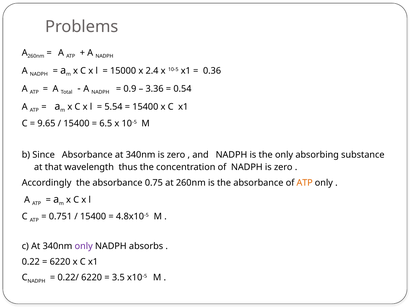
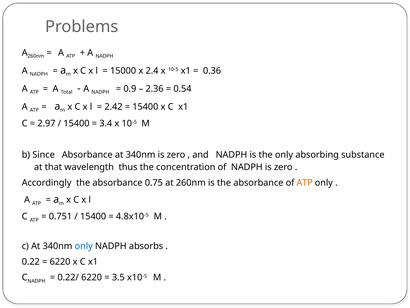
3.36: 3.36 -> 2.36
5.54: 5.54 -> 2.42
9.65: 9.65 -> 2.97
6.5: 6.5 -> 3.4
only at (84, 246) colour: purple -> blue
